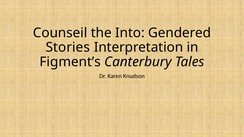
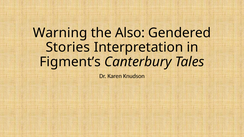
Counseil: Counseil -> Warning
Into: Into -> Also
